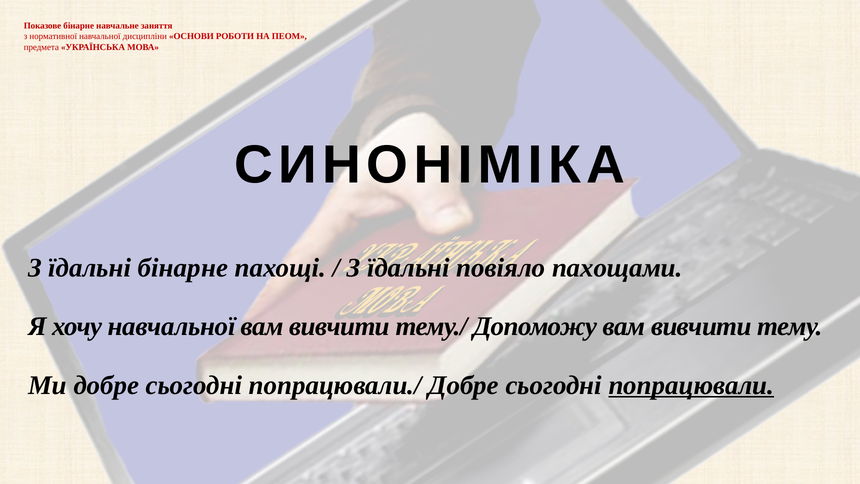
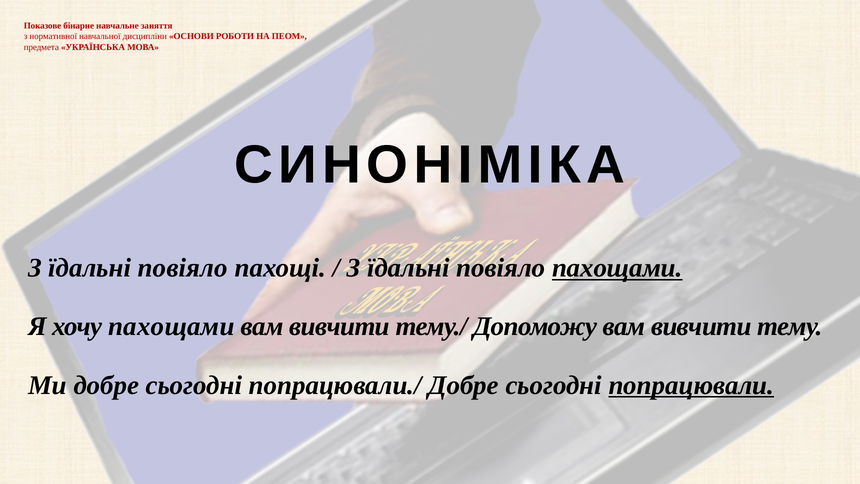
бінарне at (183, 268): бінарне -> повіяло
пахощами at (617, 268) underline: none -> present
хочу навчальної: навчальної -> пахощами
